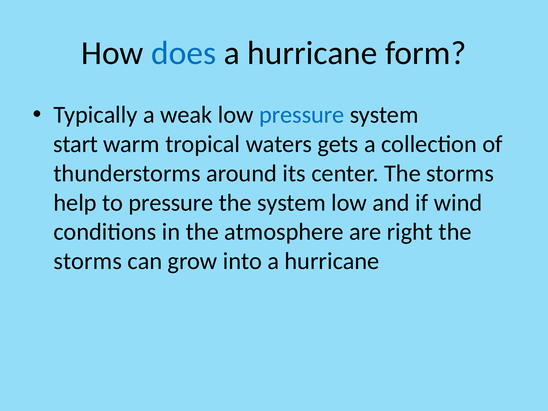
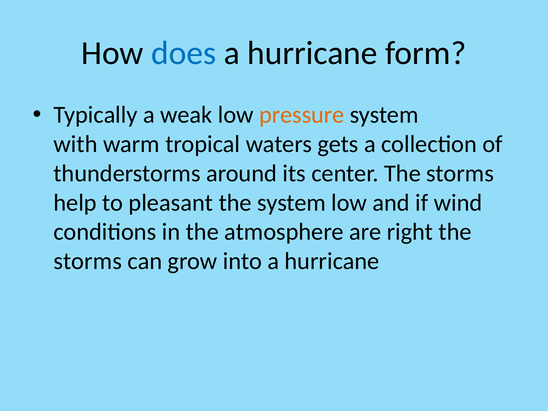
pressure at (302, 115) colour: blue -> orange
start: start -> with
to pressure: pressure -> pleasant
